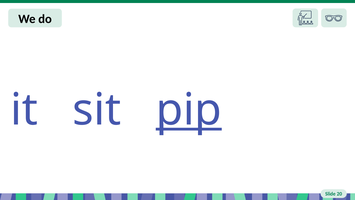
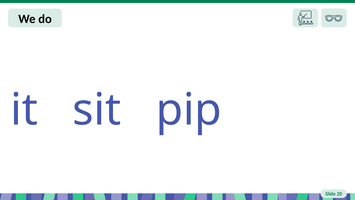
pip underline: present -> none
